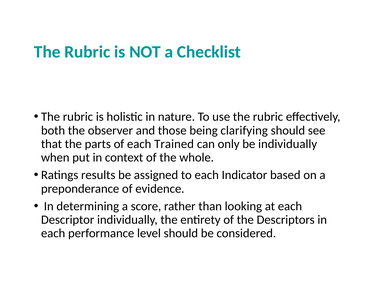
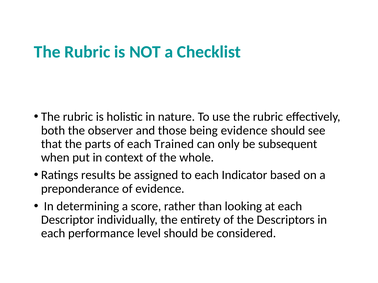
being clarifying: clarifying -> evidence
be individually: individually -> subsequent
